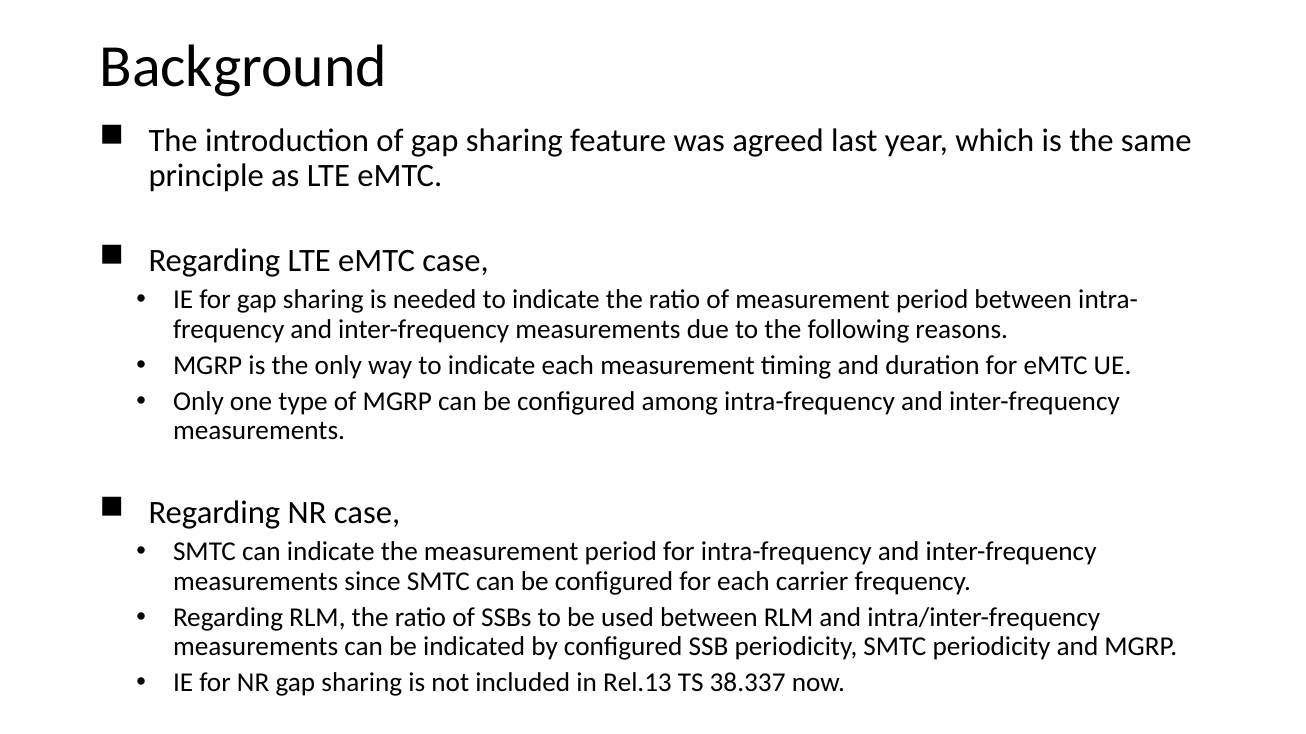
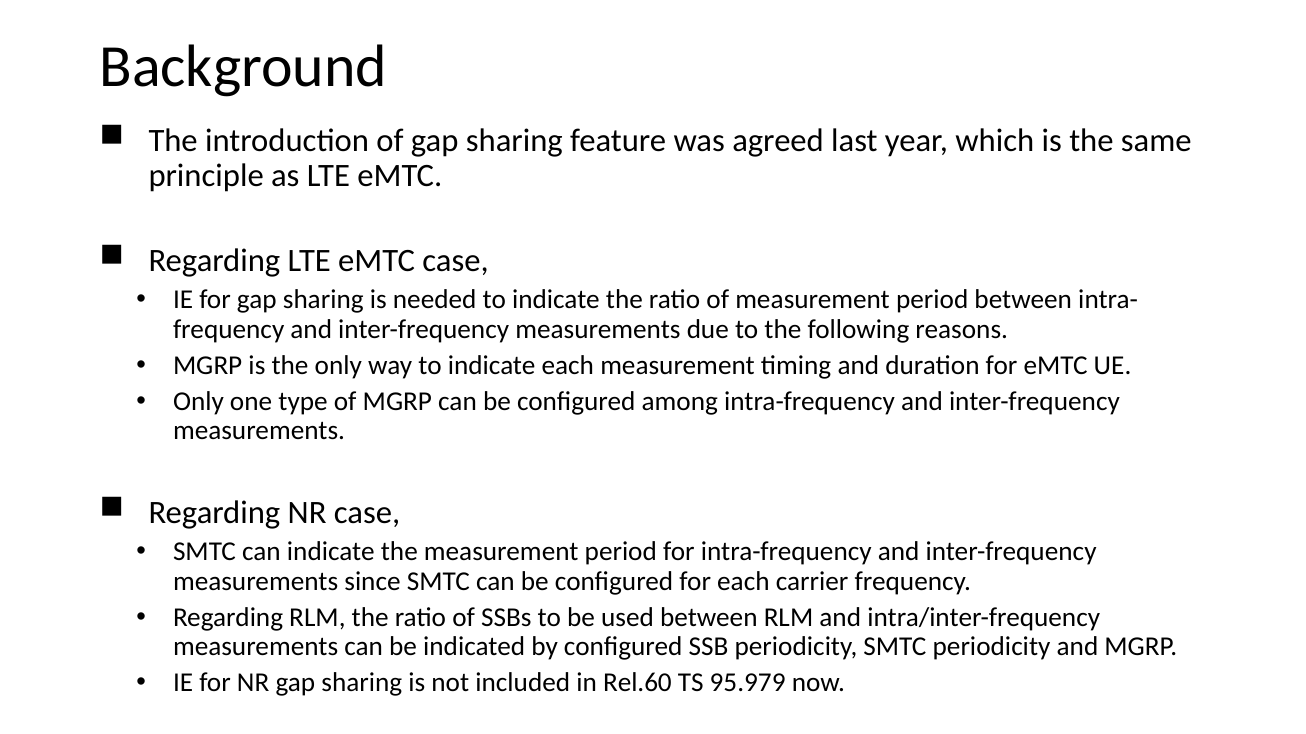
Rel.13: Rel.13 -> Rel.60
38.337: 38.337 -> 95.979
